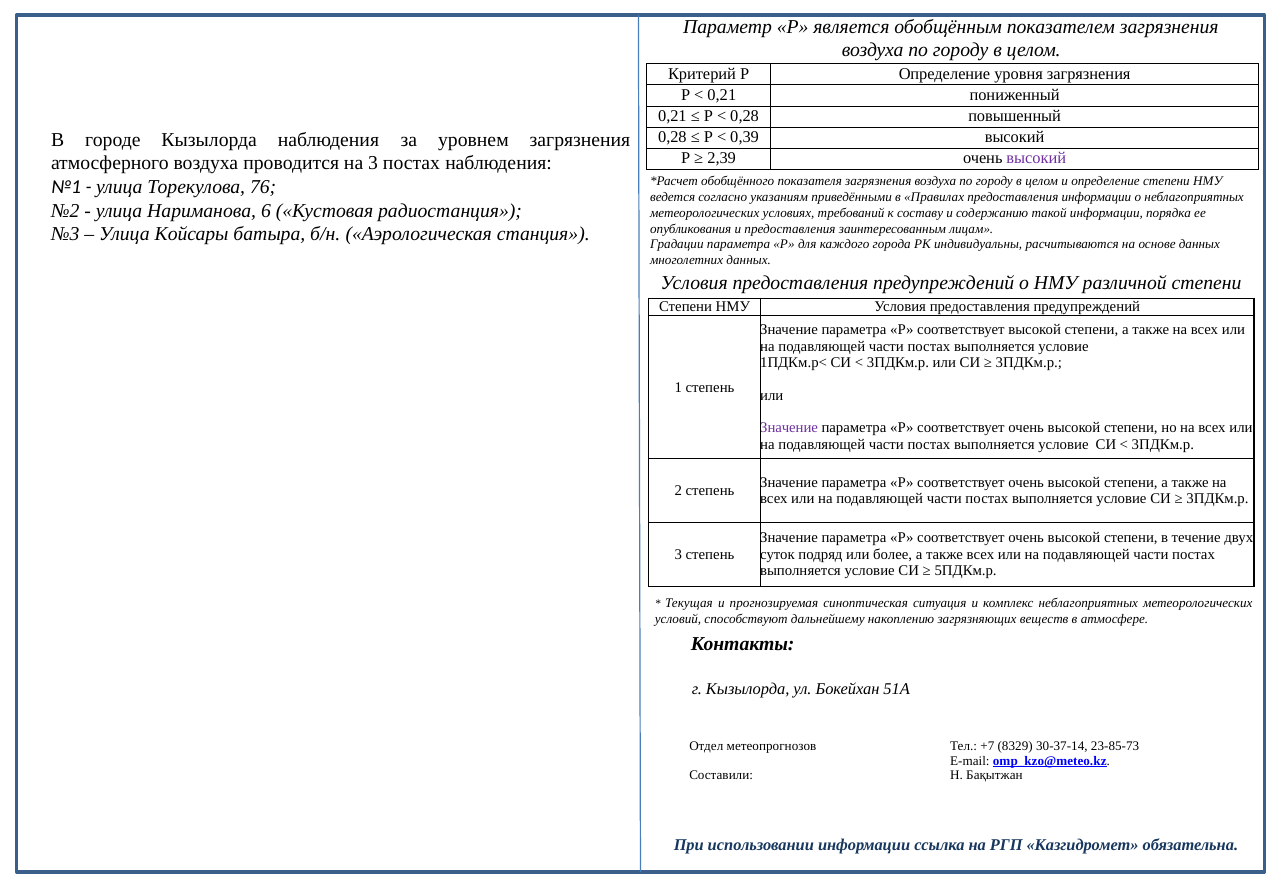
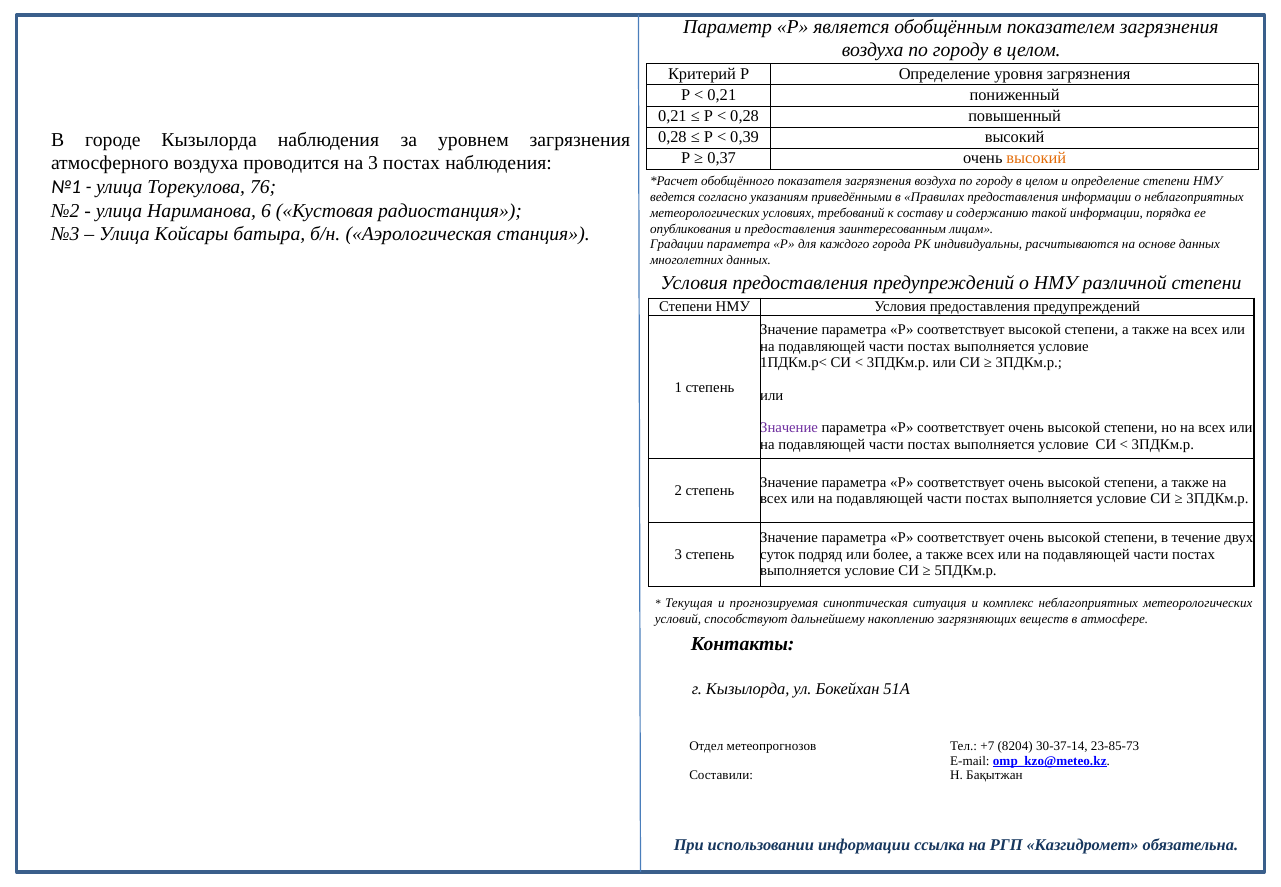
2,39: 2,39 -> 0,37
высокий at (1036, 159) colour: purple -> orange
8329: 8329 -> 8204
